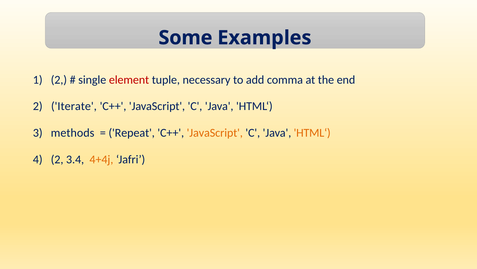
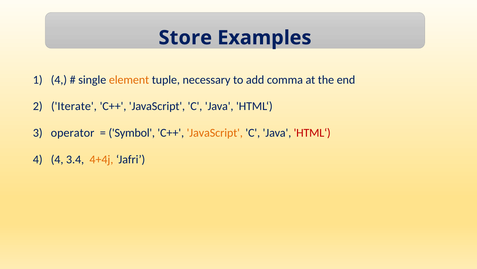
Some: Some -> Store
1 2: 2 -> 4
element colour: red -> orange
methods: methods -> operator
Repeat: Repeat -> Symbol
HTML‘ at (312, 133) colour: orange -> red
2 at (57, 159): 2 -> 4
